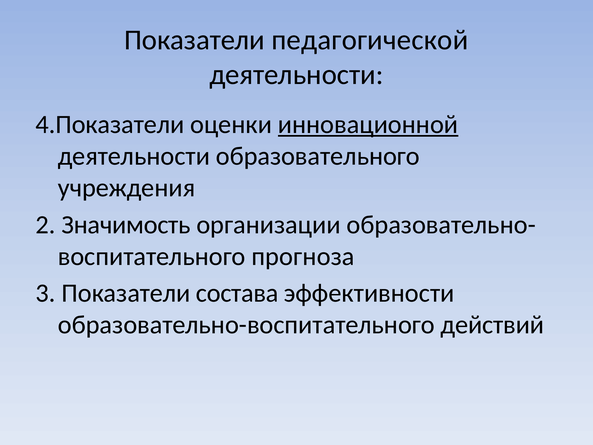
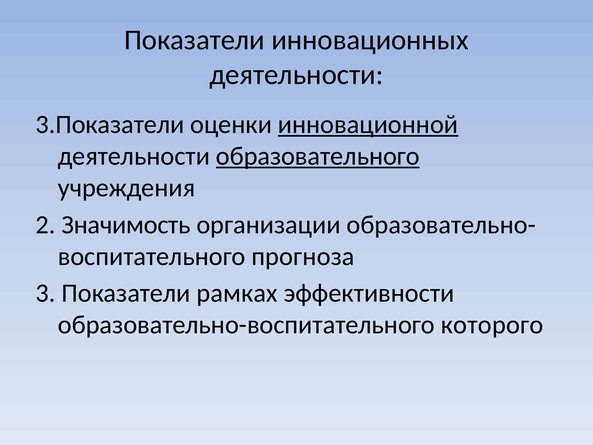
педагогической: педагогической -> инновационных
4.Показатели: 4.Показатели -> 3.Показатели
образовательного underline: none -> present
состава: состава -> рамках
действий: действий -> которого
